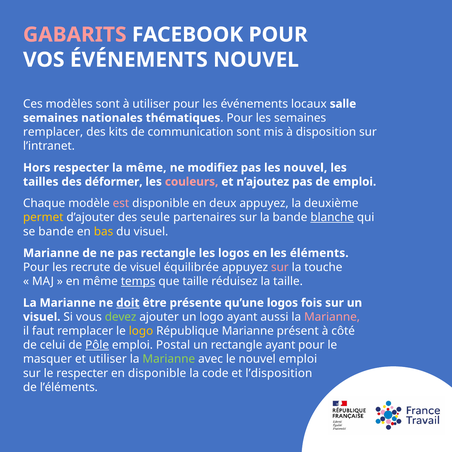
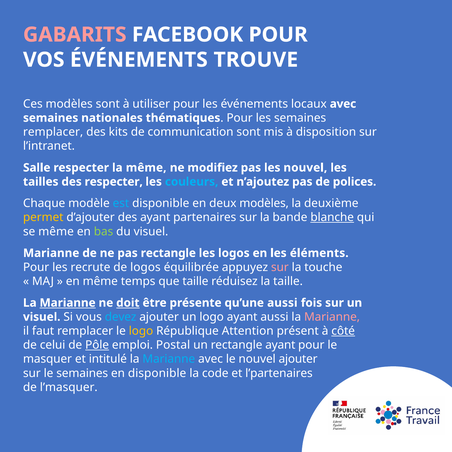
ÉVÉNEMENTS NOUVEL: NOUVEL -> TROUVE
locaux salle: salle -> avec
Hors: Hors -> Salle
des déformer: déformer -> respecter
couleurs colour: pink -> light blue
de emploi: emploi -> polices
est colour: pink -> light blue
deux appuyez: appuyez -> modèles
des seule: seule -> ayant
se bande: bande -> même
bas colour: yellow -> light green
de visuel: visuel -> logos
temps underline: present -> none
Marianne at (68, 303) underline: none -> present
qu’une logos: logos -> aussi
devez colour: light green -> light blue
République Marianne: Marianne -> Attention
côté underline: none -> present
et utiliser: utiliser -> intitulé
Marianne at (169, 359) colour: light green -> light blue
nouvel emploi: emploi -> ajouter
le respecter: respecter -> semaines
l’disposition: l’disposition -> l’partenaires
l’éléments: l’éléments -> l’masquer
